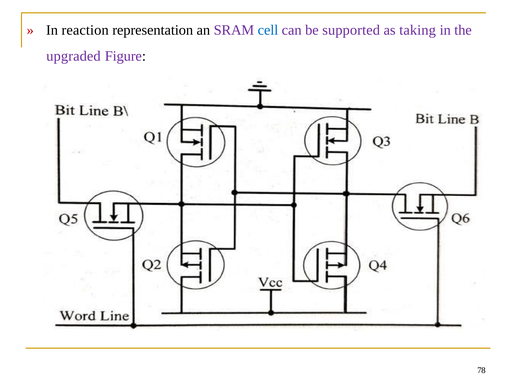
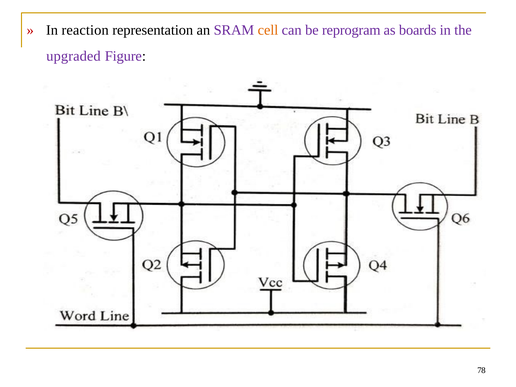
cell colour: blue -> orange
supported: supported -> reprogram
taking: taking -> boards
